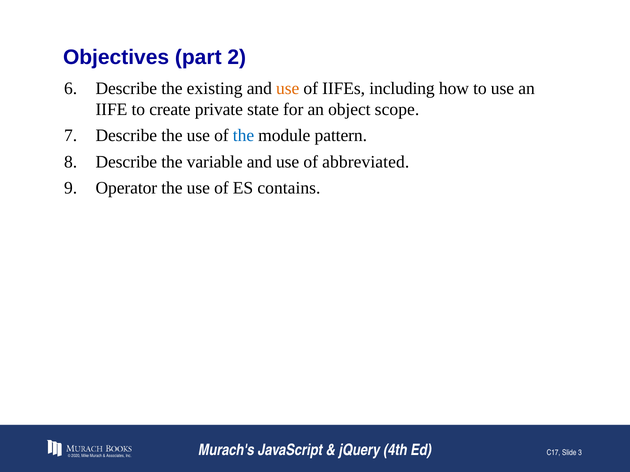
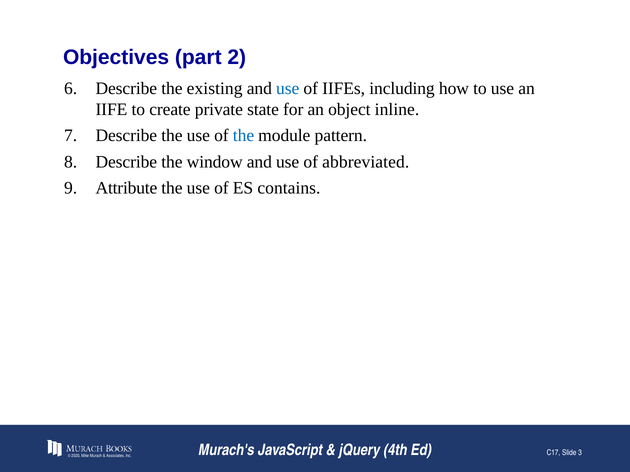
use at (288, 88) colour: orange -> blue
scope: scope -> inline
variable: variable -> window
Operator: Operator -> Attribute
